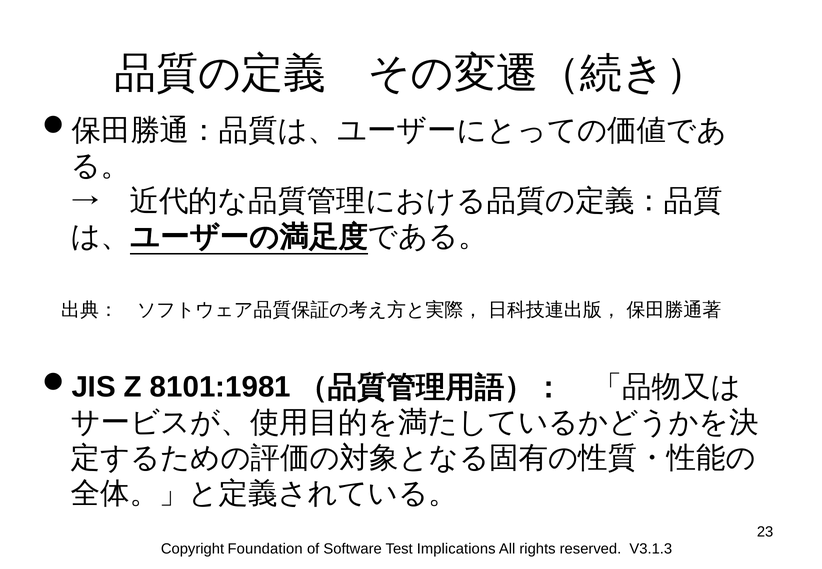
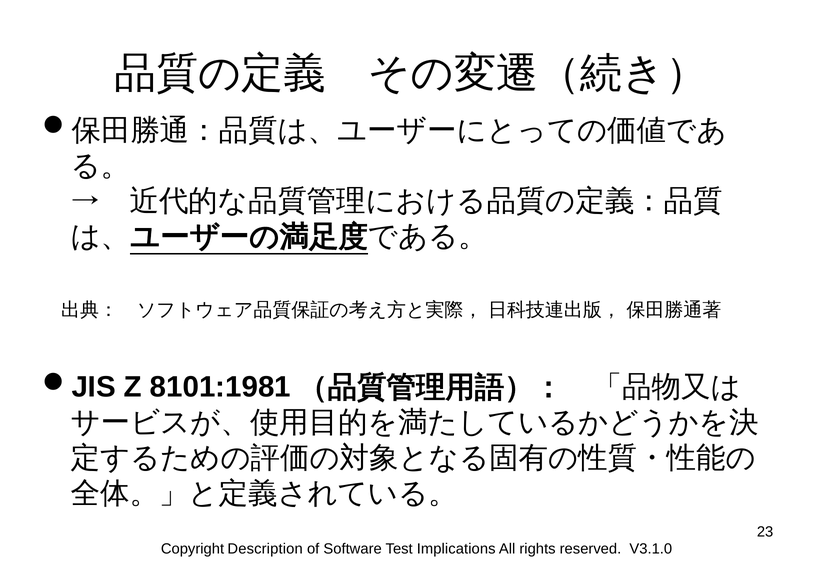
Foundation: Foundation -> Description
V3.1.3: V3.1.3 -> V3.1.0
